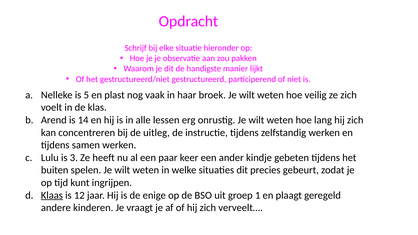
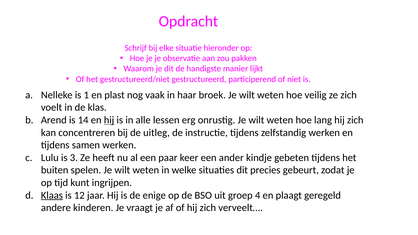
5: 5 -> 1
hij at (109, 120) underline: none -> present
1: 1 -> 4
